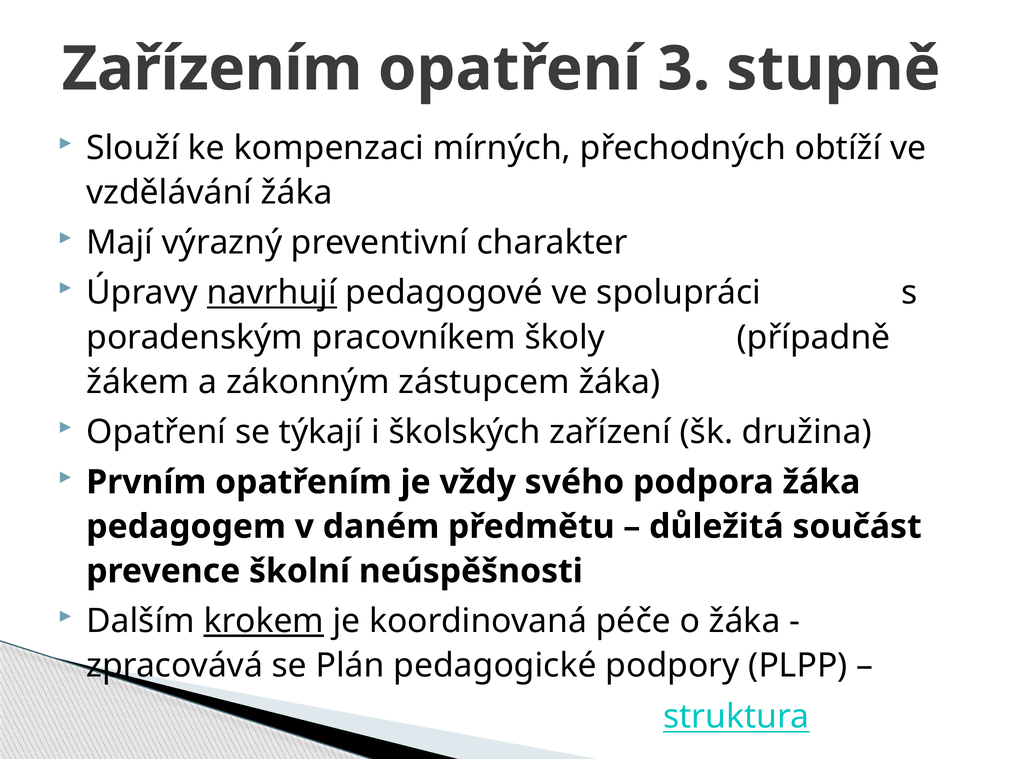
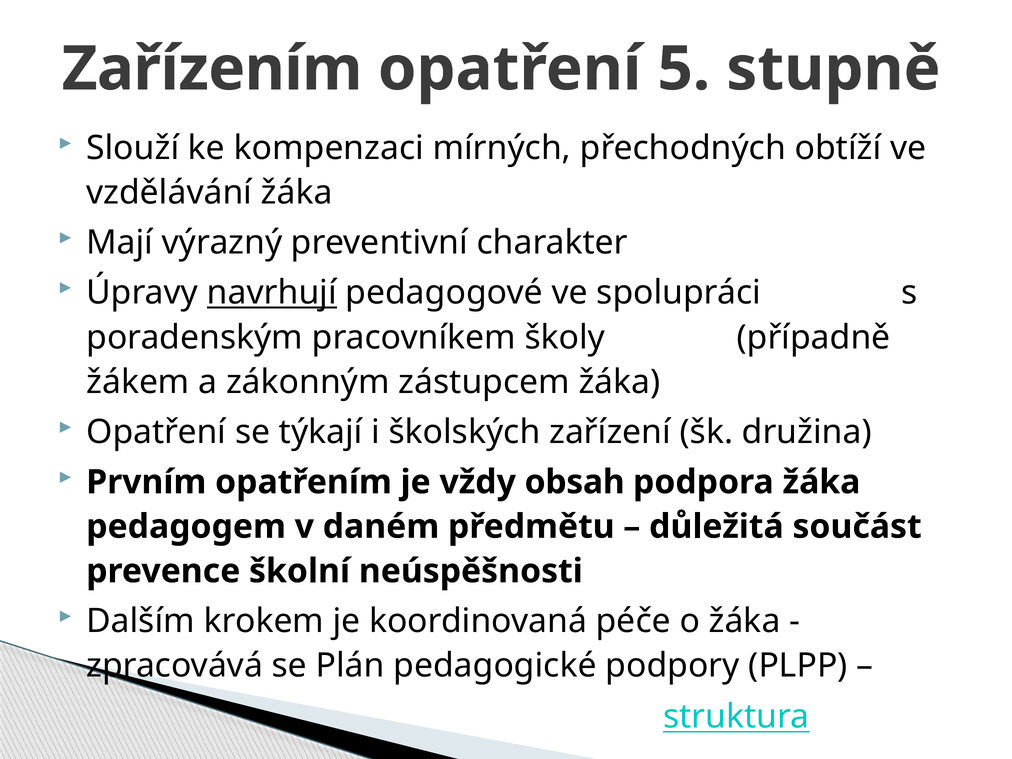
3: 3 -> 5
svého: svého -> obsah
krokem underline: present -> none
